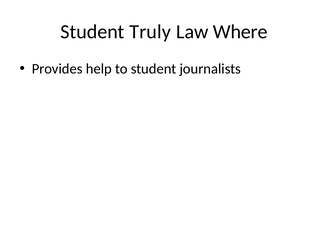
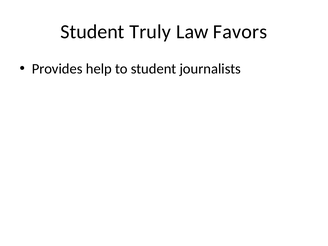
Where: Where -> Favors
